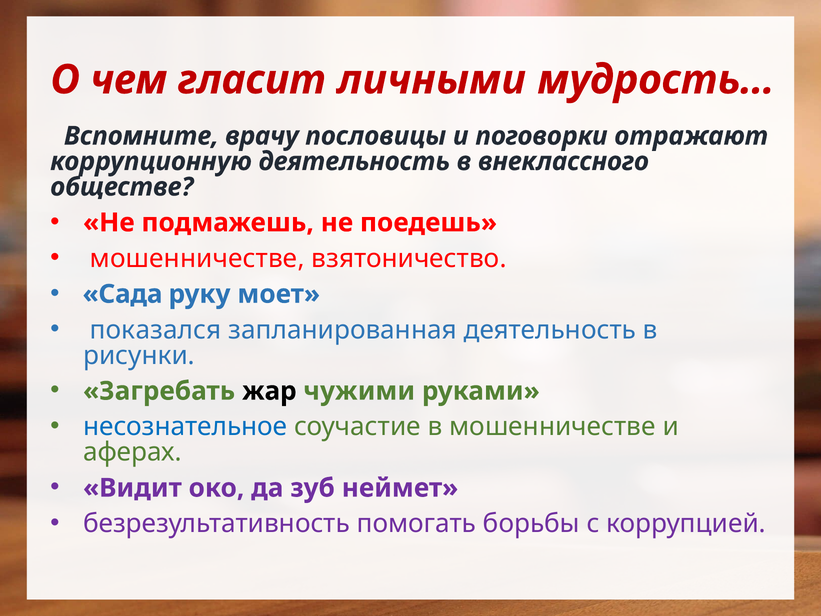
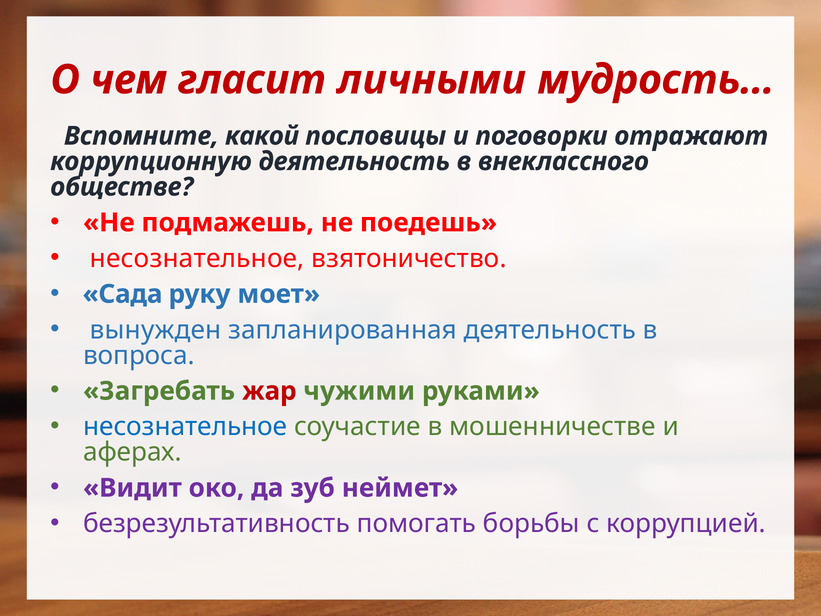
врачу: врачу -> какой
мошенничестве at (197, 258): мошенничестве -> несознательное
показался: показался -> вынужден
рисунки: рисунки -> вопроса
жар colour: black -> red
